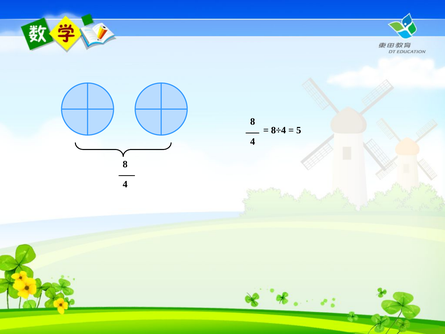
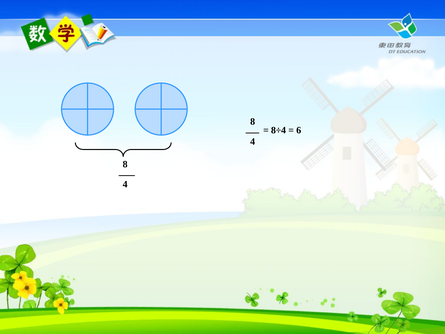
5: 5 -> 6
